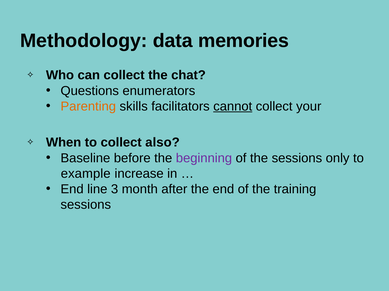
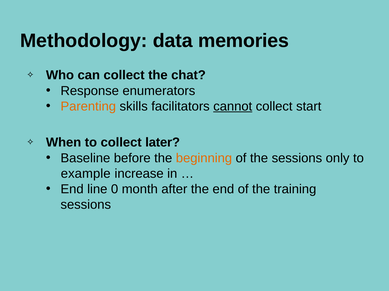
Questions: Questions -> Response
your: your -> start
also: also -> later
beginning colour: purple -> orange
3: 3 -> 0
